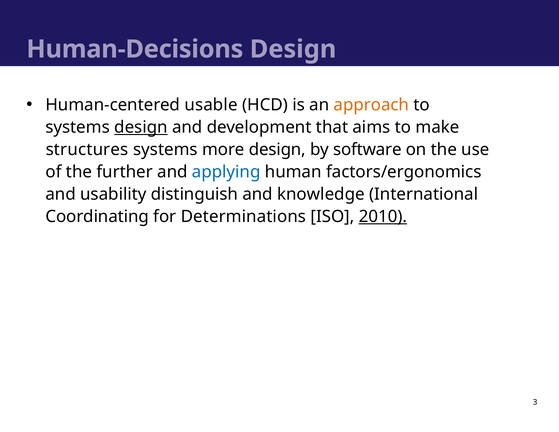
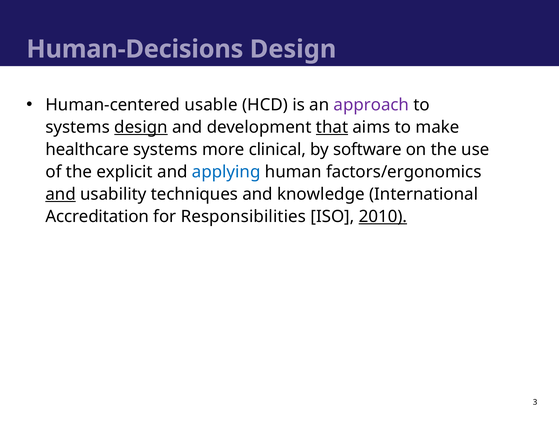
approach colour: orange -> purple
that underline: none -> present
structures: structures -> healthcare
more design: design -> clinical
further: further -> explicit
and at (61, 194) underline: none -> present
distinguish: distinguish -> techniques
Coordinating: Coordinating -> Accreditation
Determinations: Determinations -> Responsibilities
